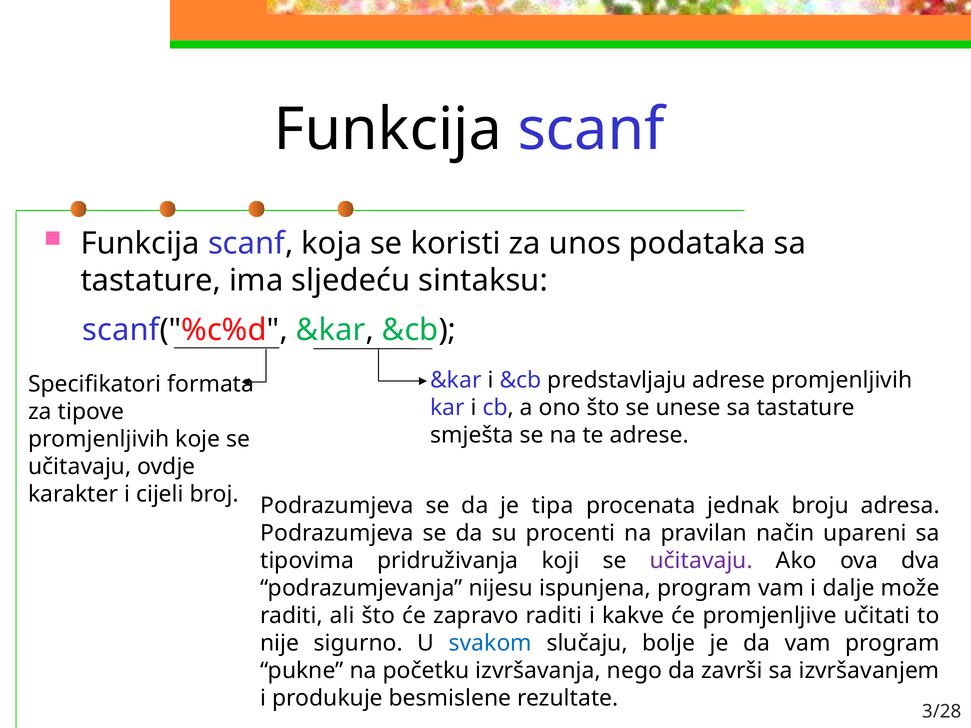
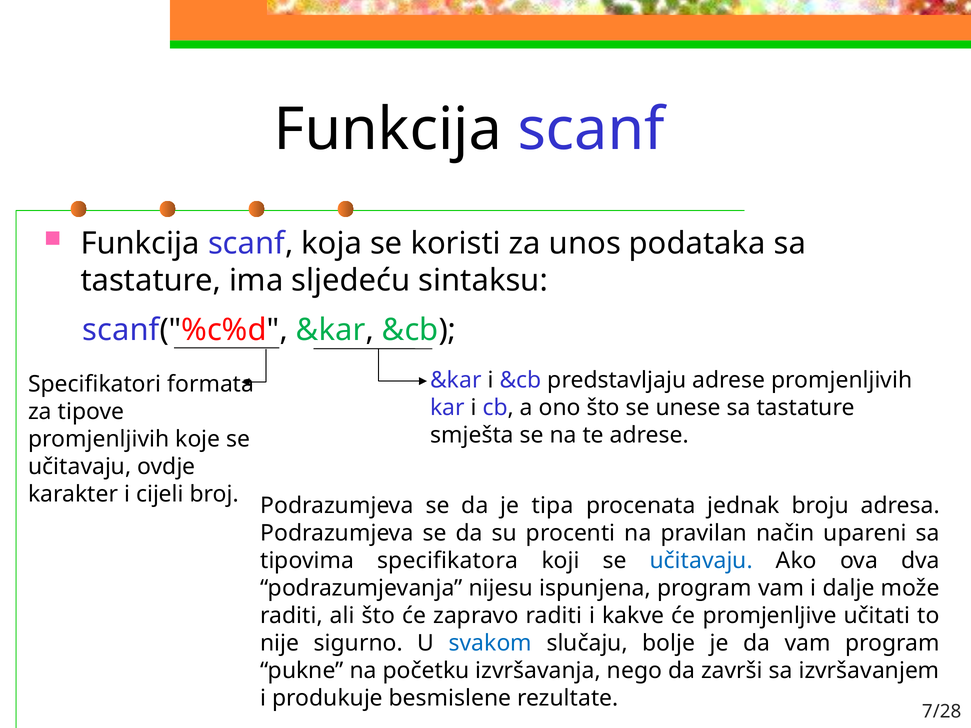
pridruživanja: pridruživanja -> specifikatora
učitavaju at (701, 561) colour: purple -> blue
3/28: 3/28 -> 7/28
